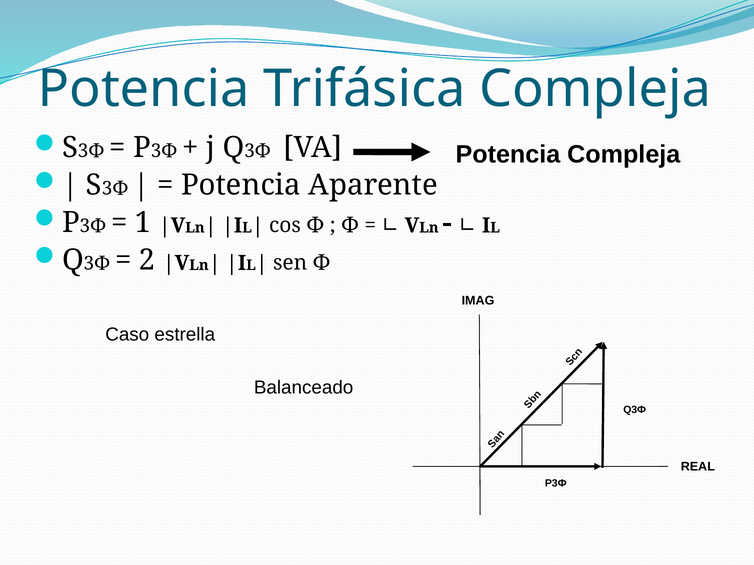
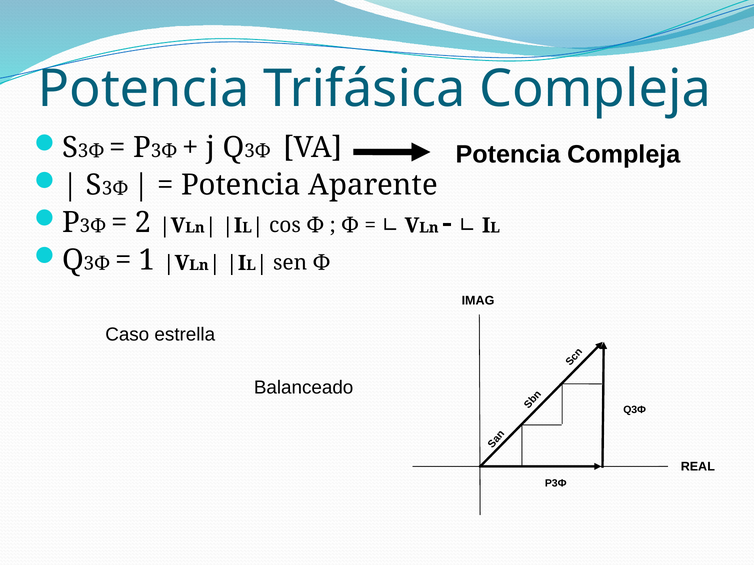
1: 1 -> 2
2: 2 -> 1
